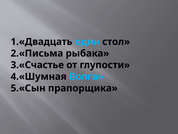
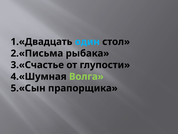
Волга colour: light blue -> light green
